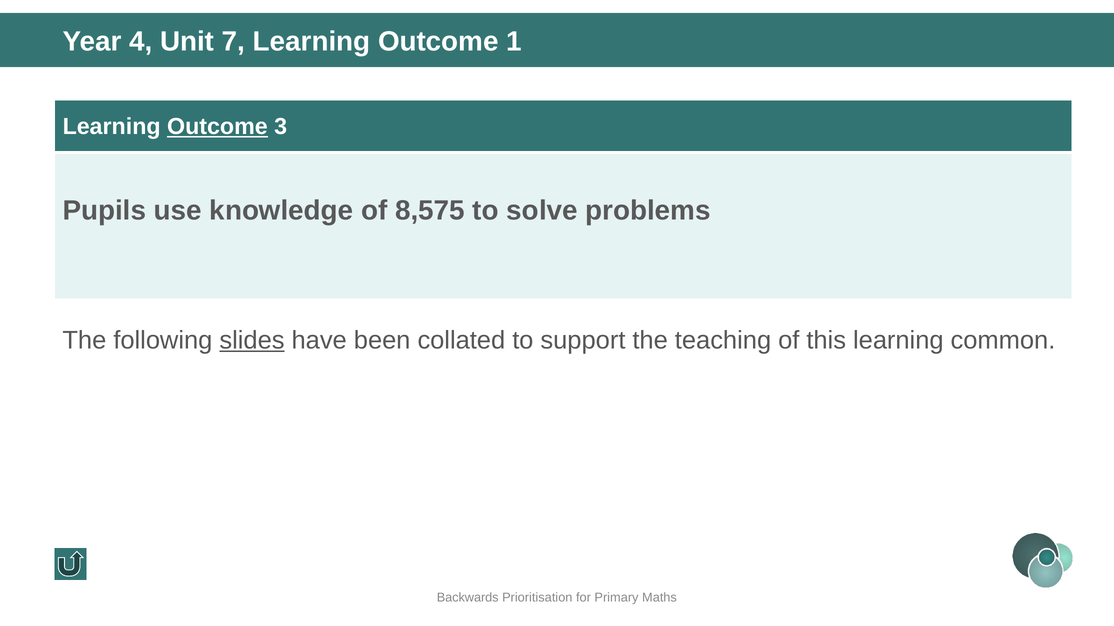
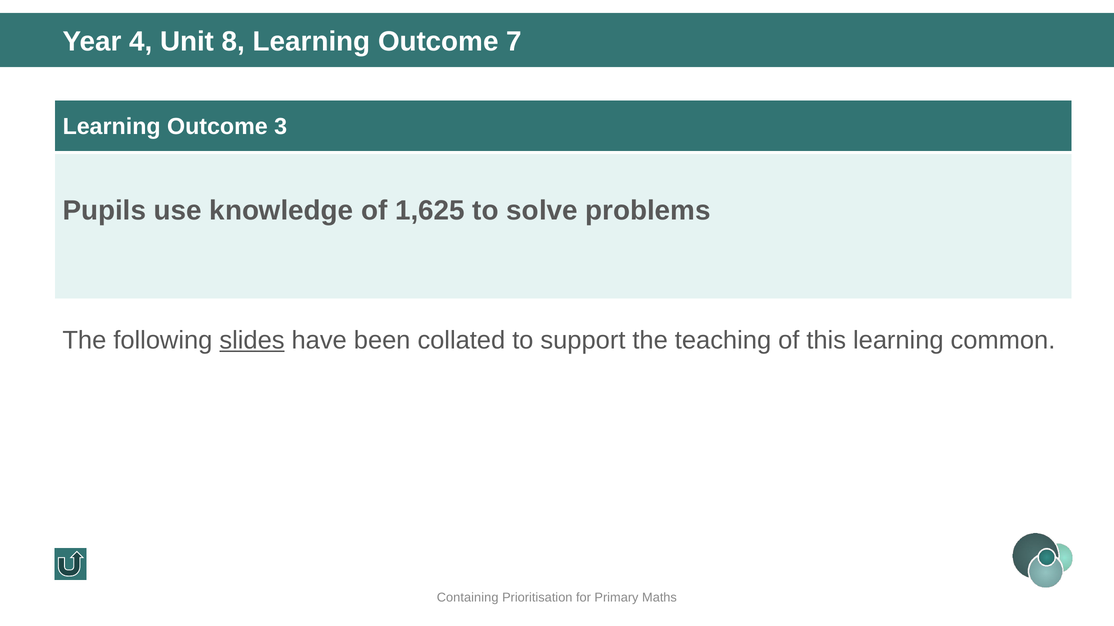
7: 7 -> 8
1: 1 -> 7
Outcome at (217, 127) underline: present -> none
8,575: 8,575 -> 1,625
Backwards: Backwards -> Containing
